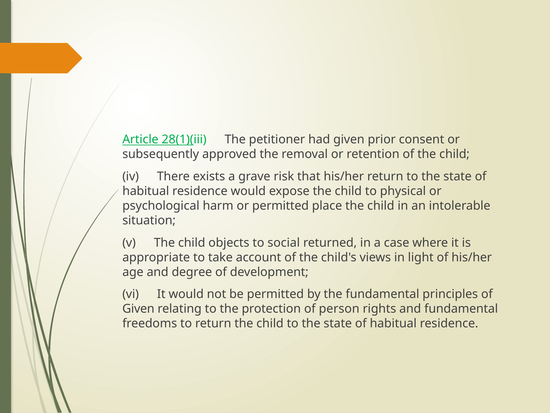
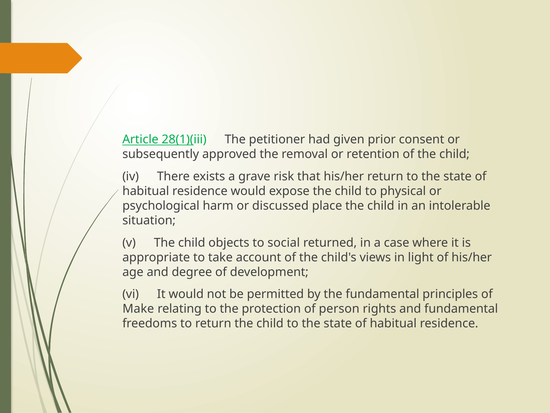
or permitted: permitted -> discussed
Given at (138, 309): Given -> Make
